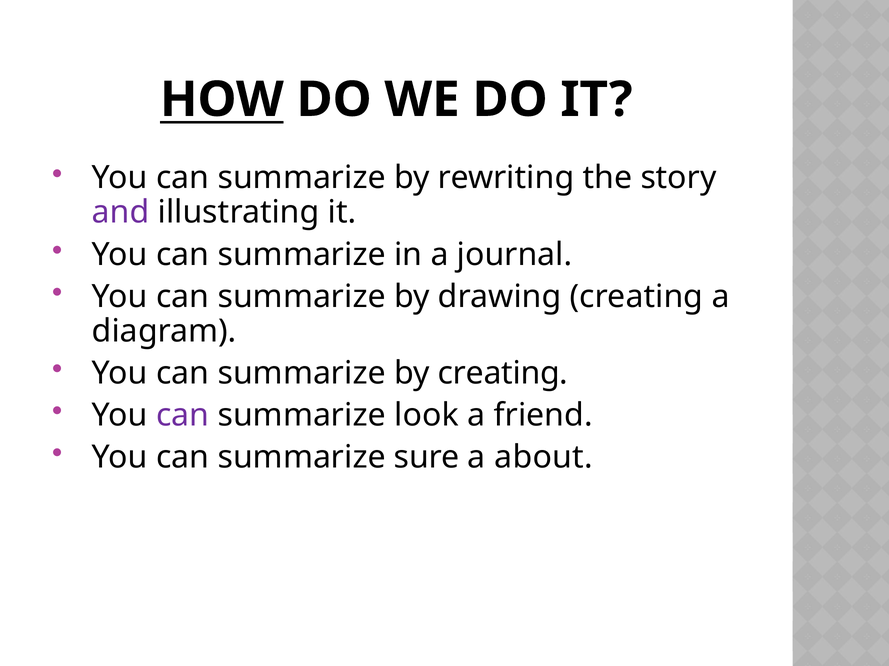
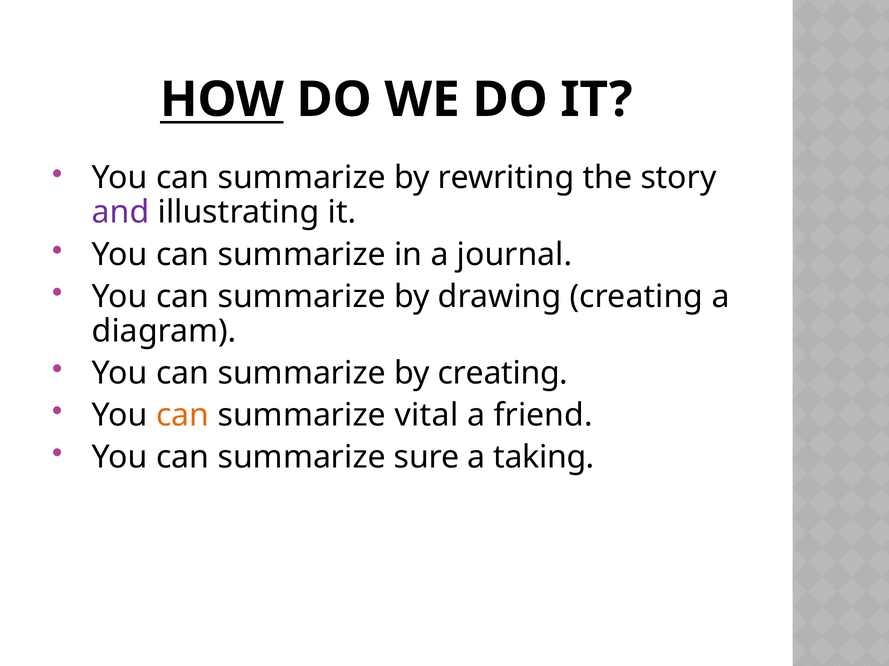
can at (183, 416) colour: purple -> orange
look: look -> vital
about: about -> taking
